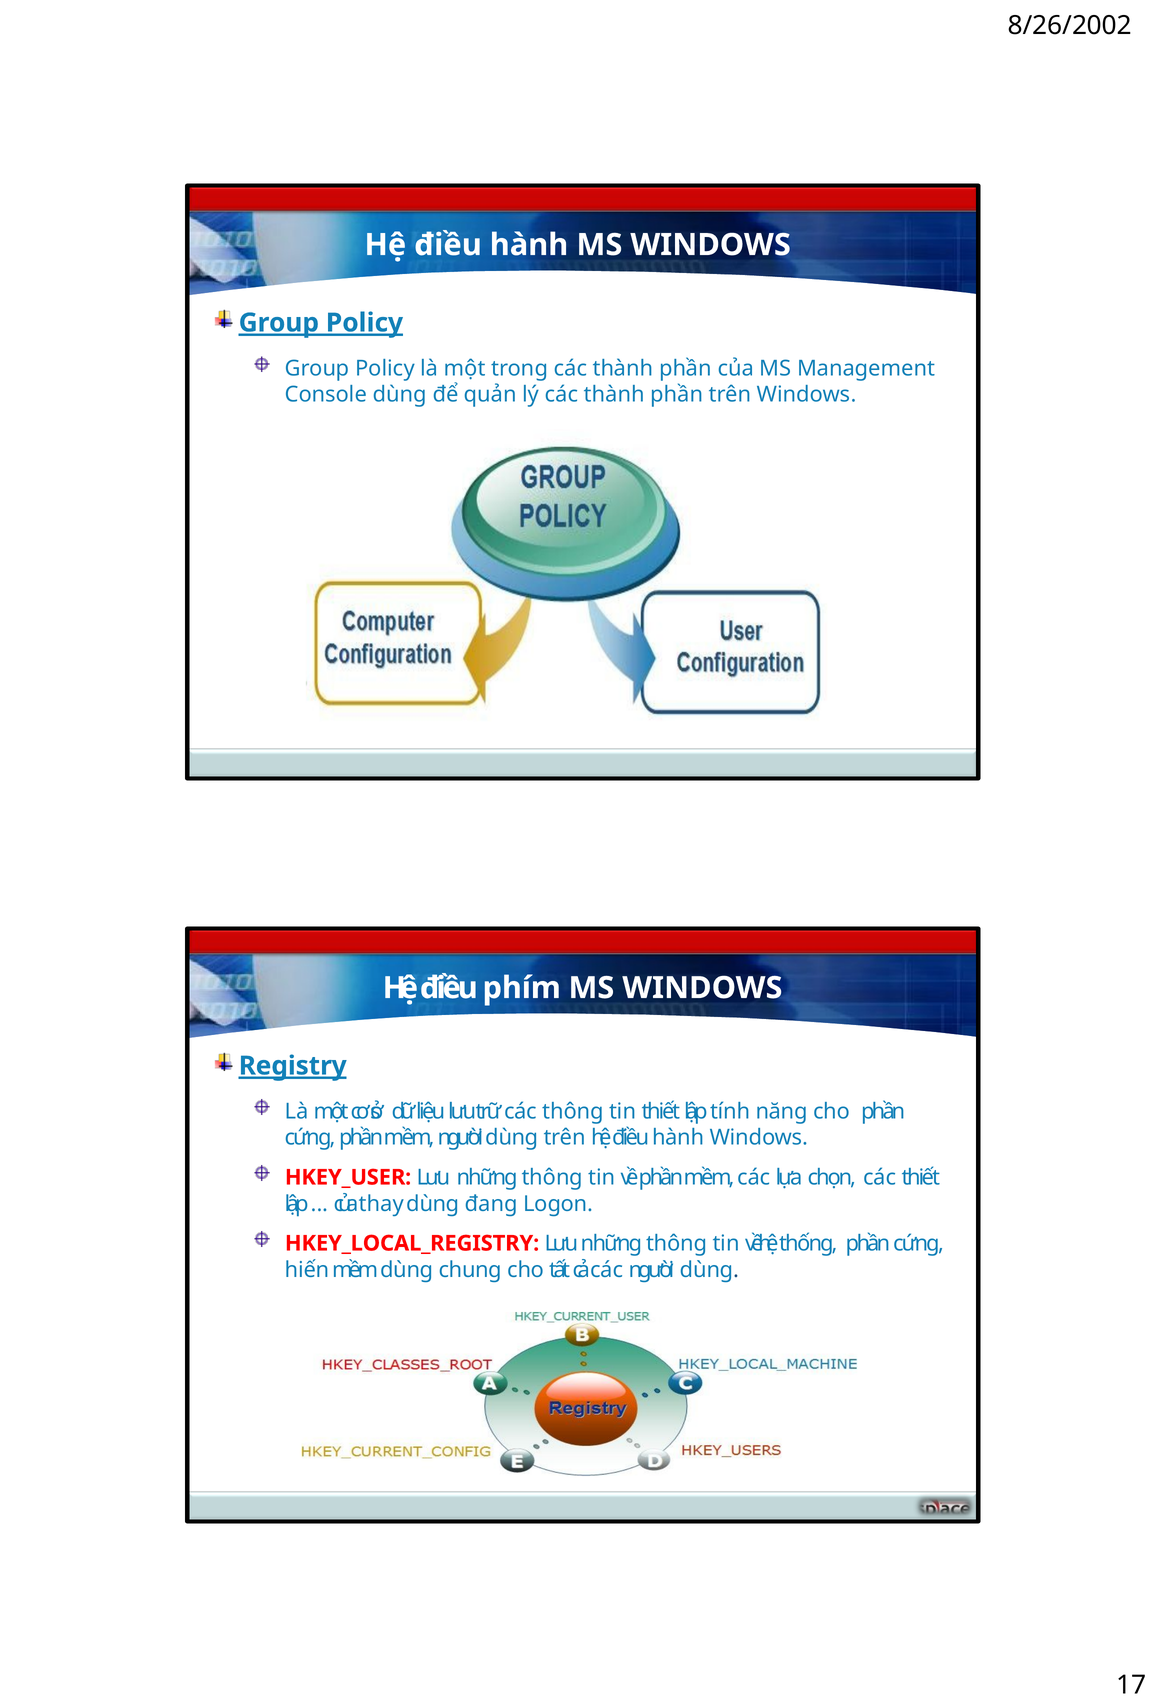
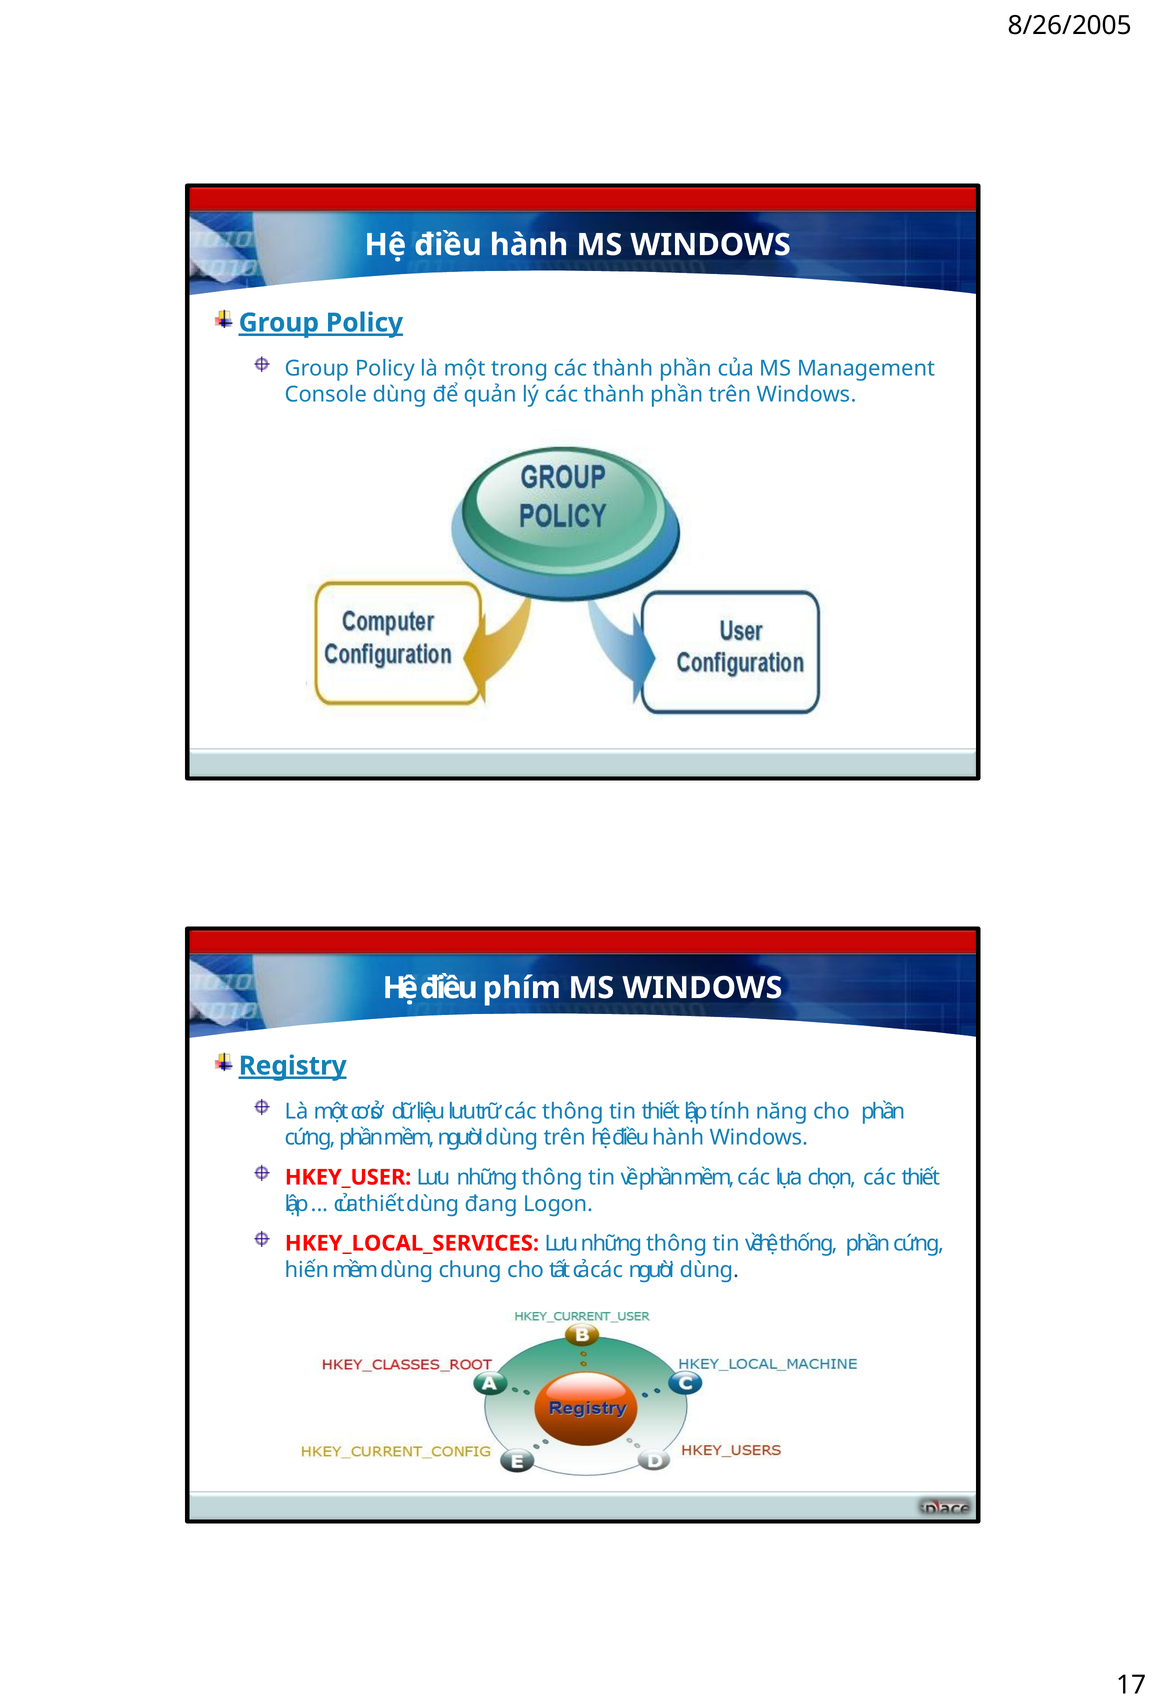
8/26/2002: 8/26/2002 -> 8/26/2005
của thay: thay -> thiết
HKEY_LOCAL_REGISTRY: HKEY_LOCAL_REGISTRY -> HKEY_LOCAL_SERVICES
